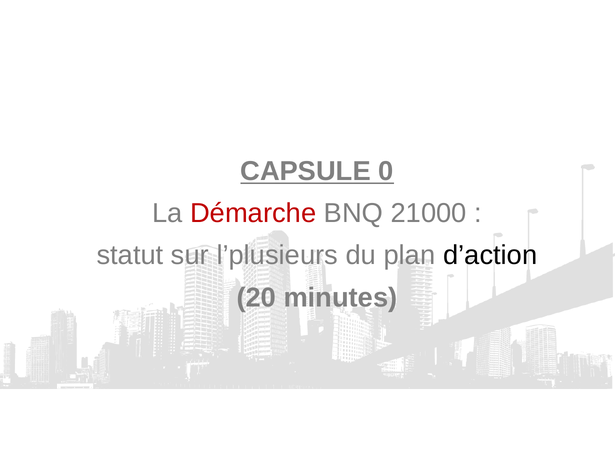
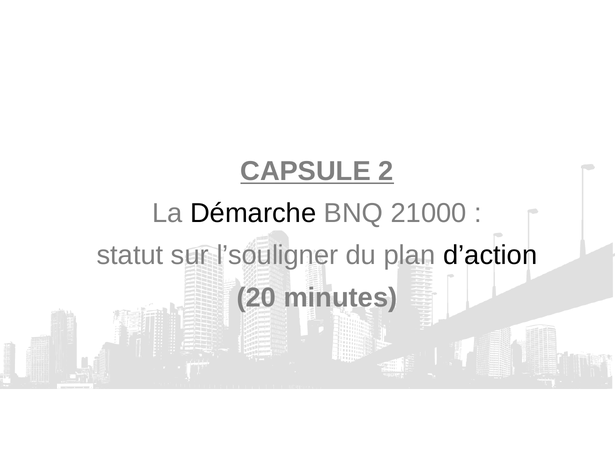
0: 0 -> 2
Démarche colour: red -> black
l’plusieurs: l’plusieurs -> l’souligner
